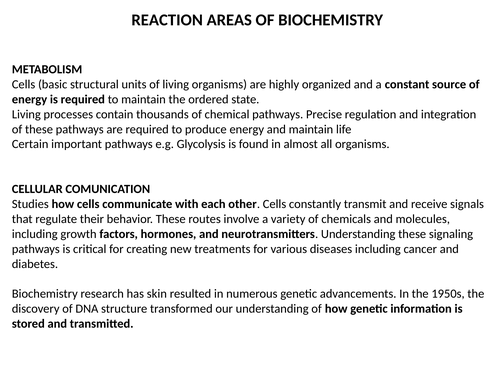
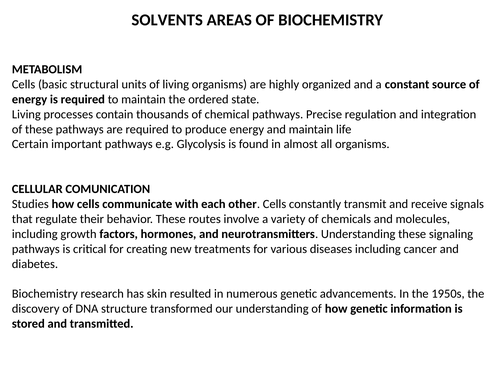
REACTION: REACTION -> SOLVENTS
